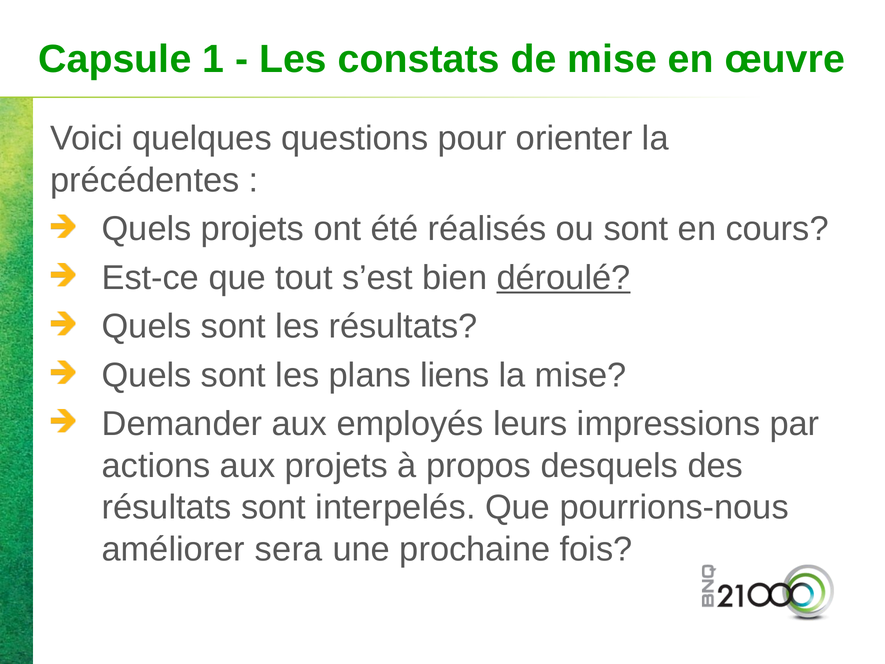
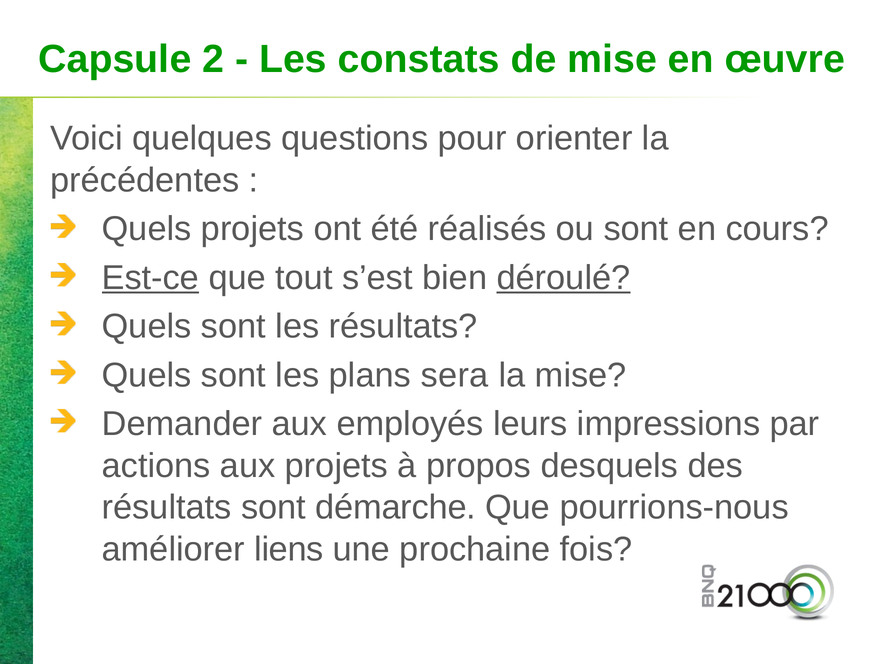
1: 1 -> 2
Est-ce underline: none -> present
liens: liens -> sera
interpelés: interpelés -> démarche
sera: sera -> liens
